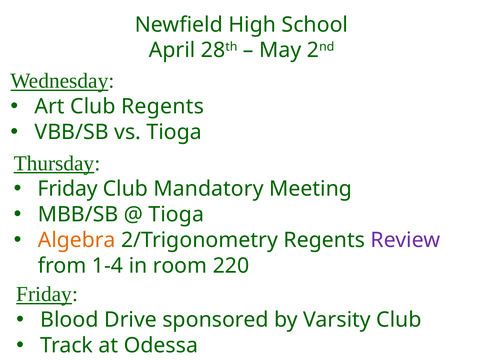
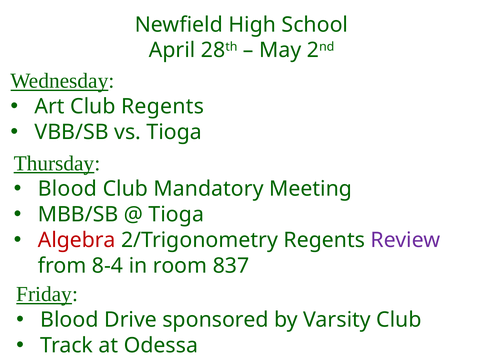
Friday at (68, 189): Friday -> Blood
Algebra colour: orange -> red
1-4: 1-4 -> 8-4
220: 220 -> 837
